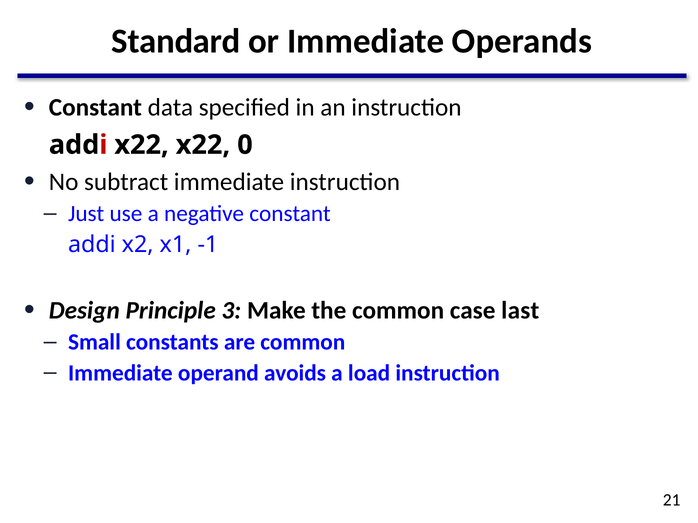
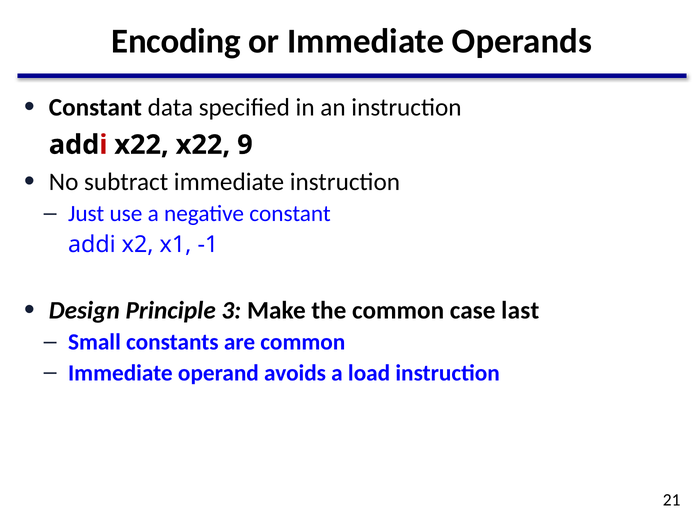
Standard: Standard -> Encoding
0: 0 -> 9
